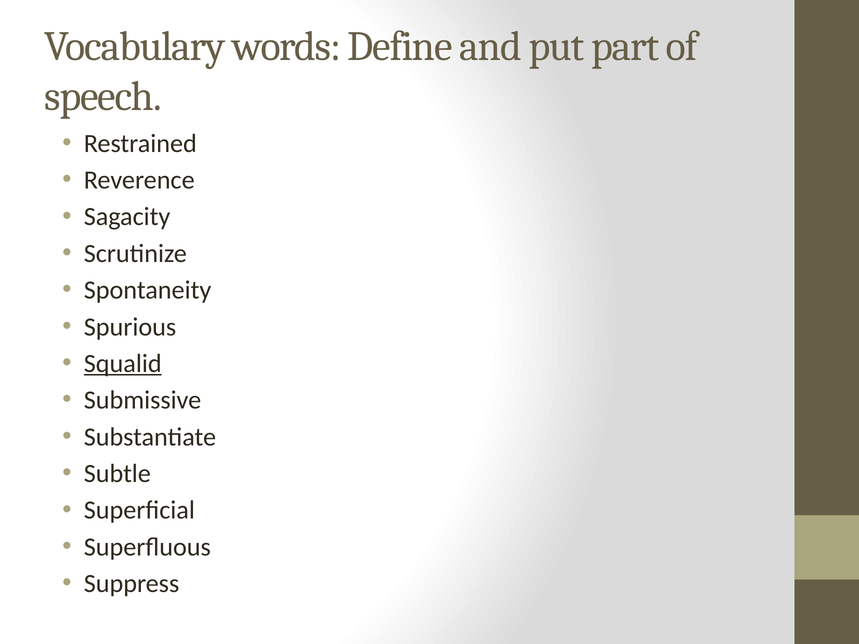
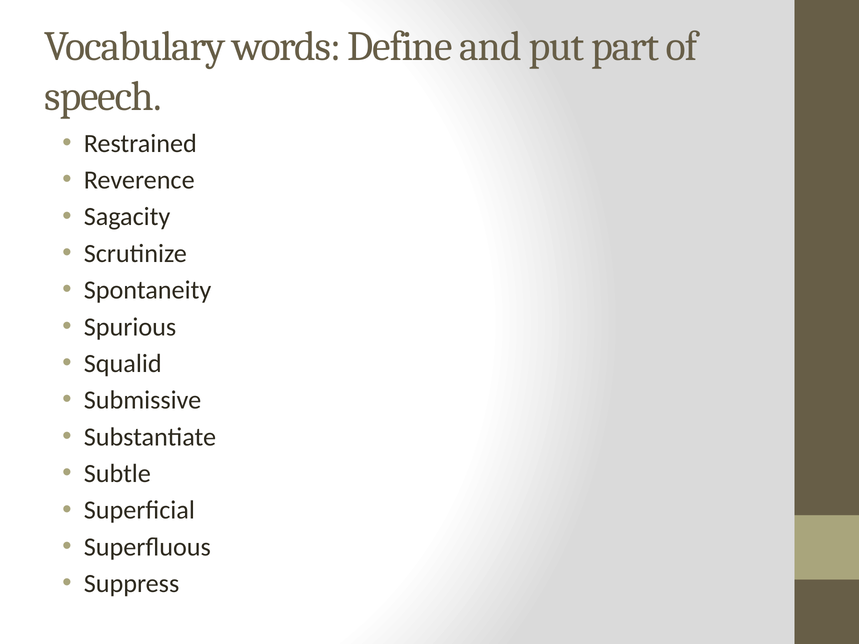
Squalid underline: present -> none
